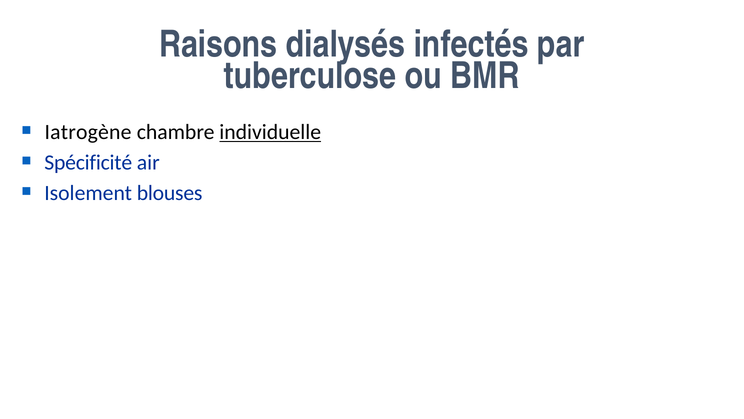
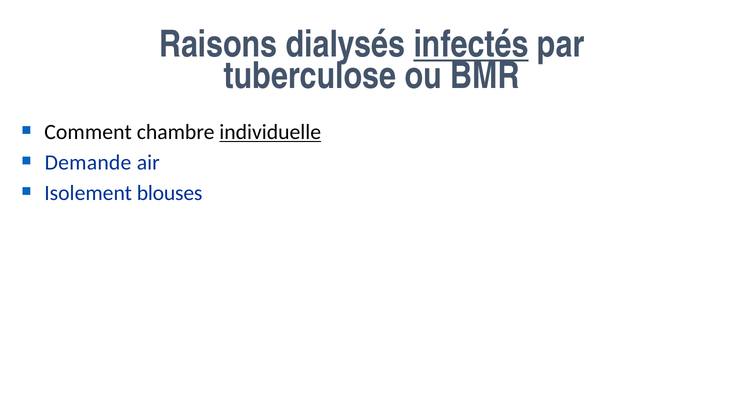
infectés underline: none -> present
Iatrogène: Iatrogène -> Comment
Spécificité: Spécificité -> Demande
